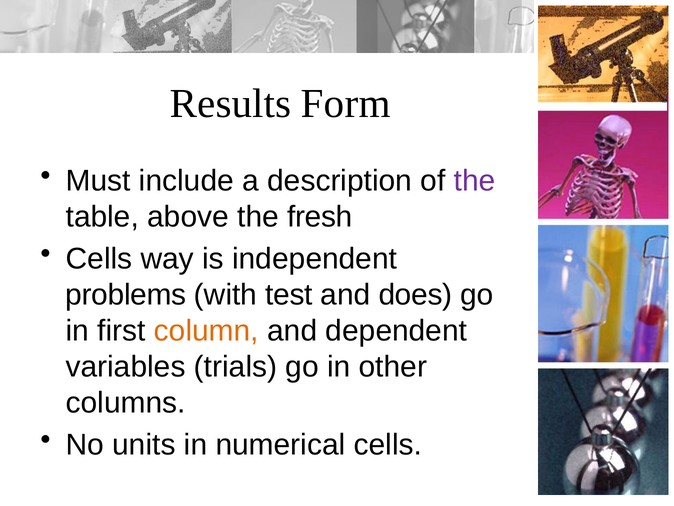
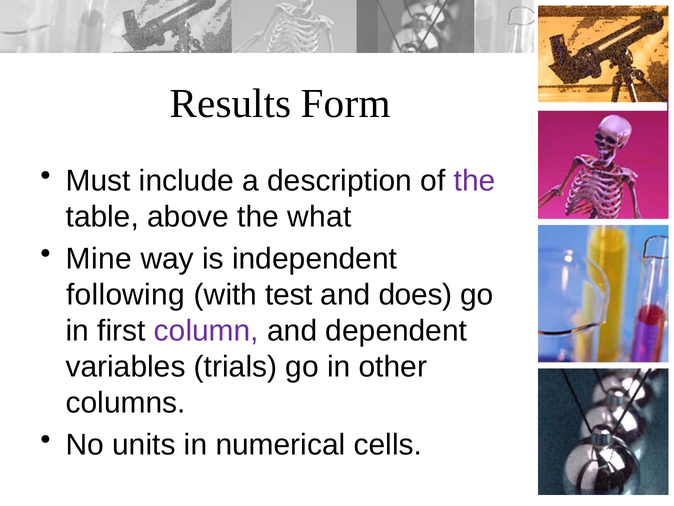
fresh: fresh -> what
Cells at (99, 259): Cells -> Mine
problems: problems -> following
column colour: orange -> purple
